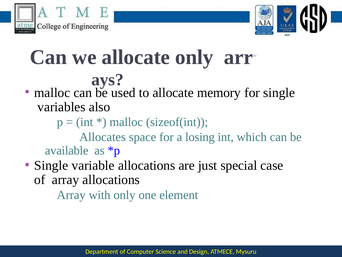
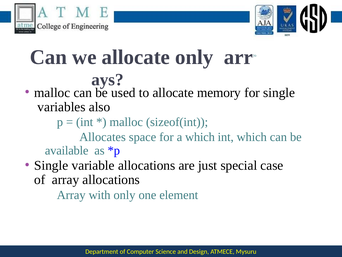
a losing: losing -> which
